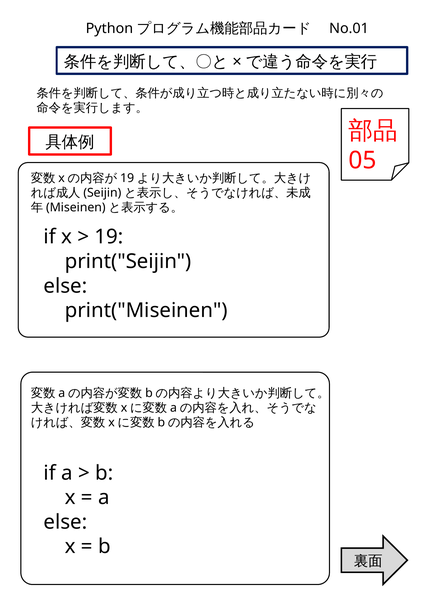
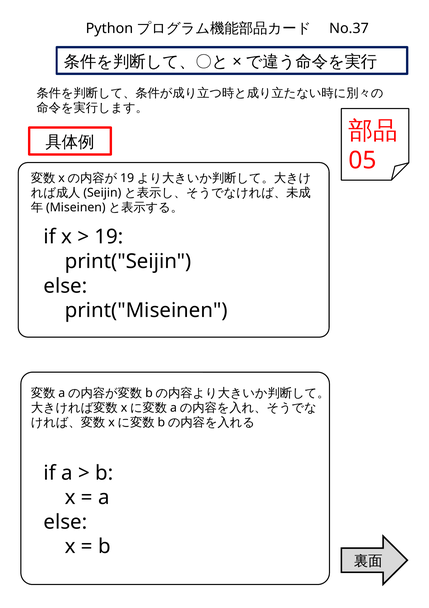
No.01: No.01 -> No.37
